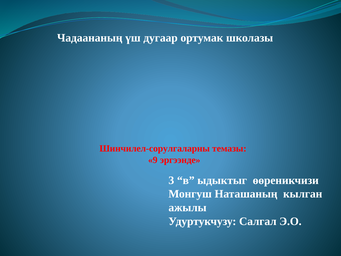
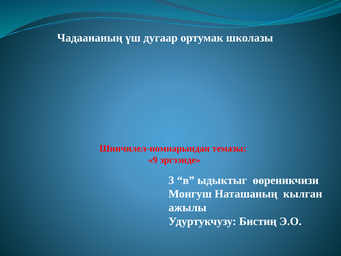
Шинчилел-сорулгаларны: Шинчилел-сорулгаларны -> Шинчилел-номнарындан
Салгал: Салгал -> Бистиң
